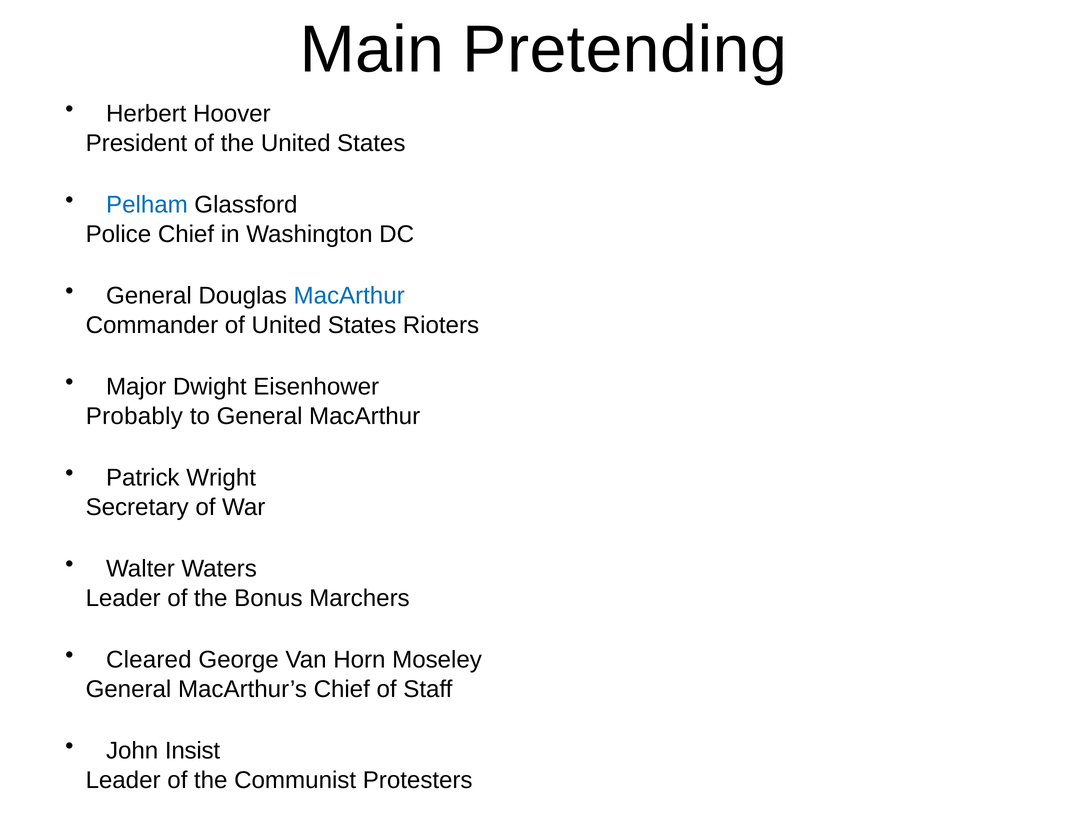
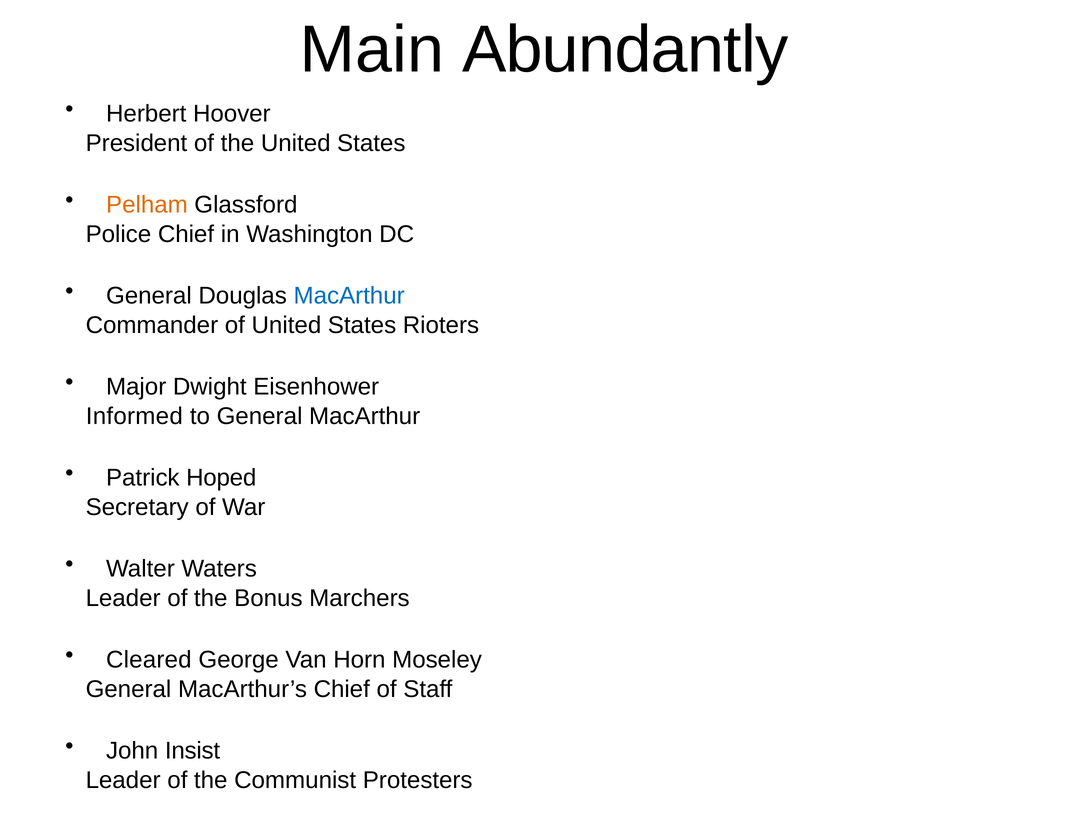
Pretending: Pretending -> Abundantly
Pelham colour: blue -> orange
Probably: Probably -> Informed
Wright: Wright -> Hoped
